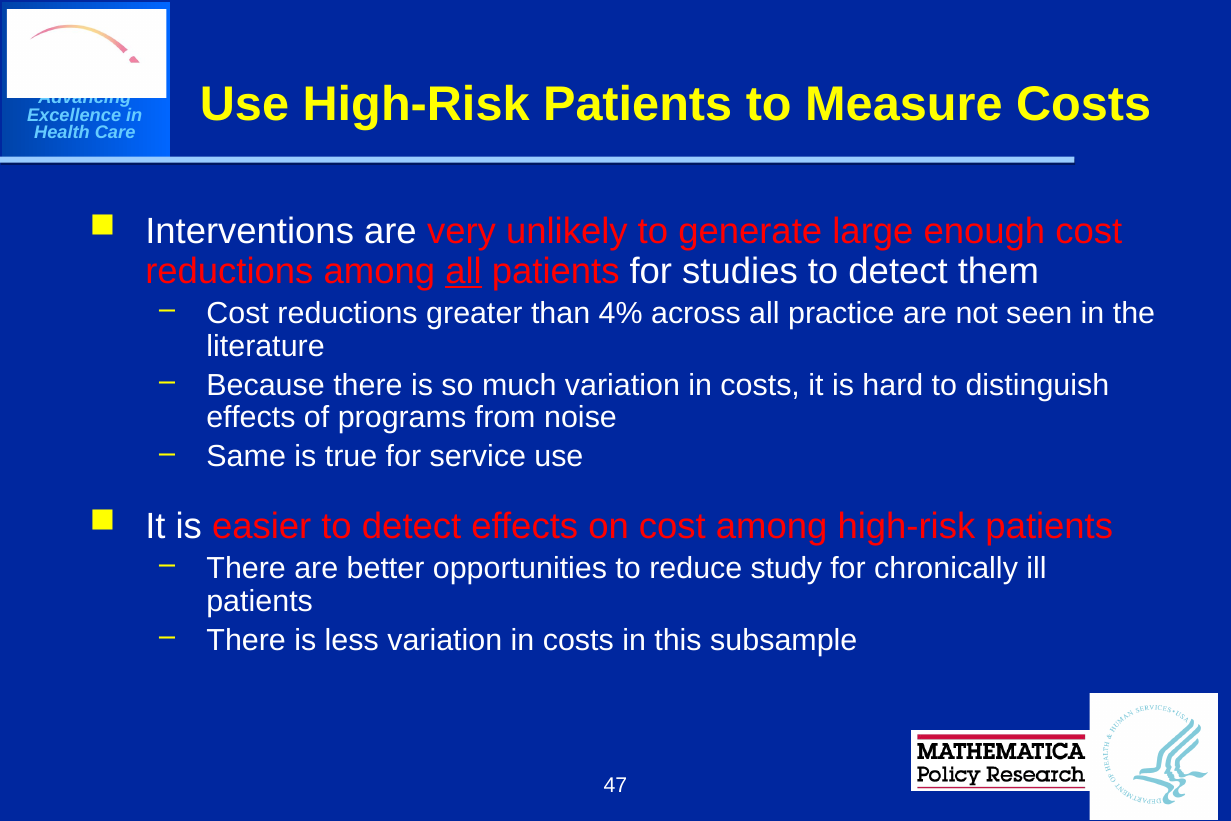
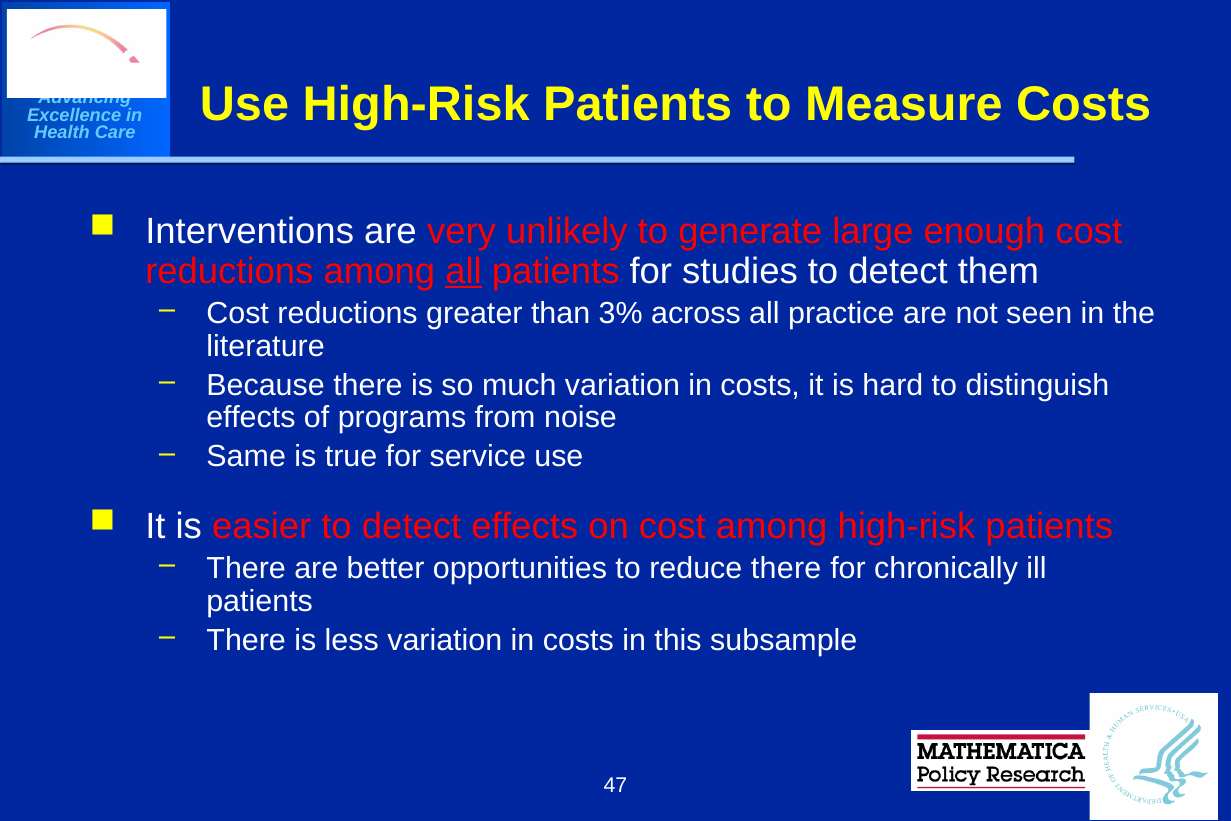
4%: 4% -> 3%
reduce study: study -> there
